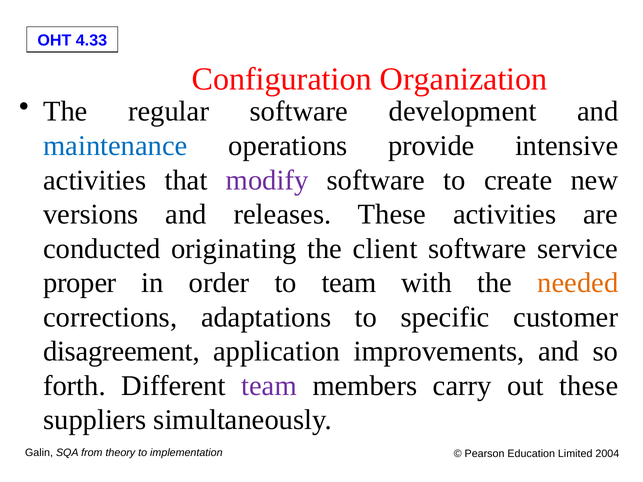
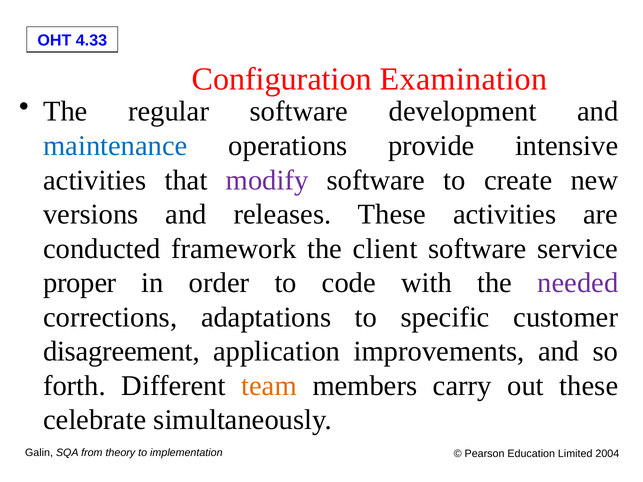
Organization: Organization -> Examination
originating: originating -> framework
to team: team -> code
needed colour: orange -> purple
team at (269, 386) colour: purple -> orange
suppliers: suppliers -> celebrate
